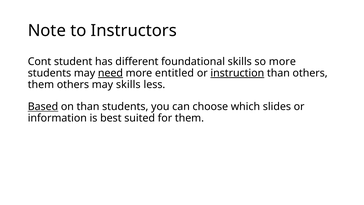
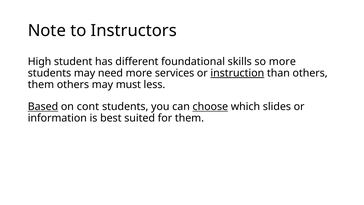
Cont: Cont -> High
need underline: present -> none
entitled: entitled -> services
may skills: skills -> must
on than: than -> cont
choose underline: none -> present
